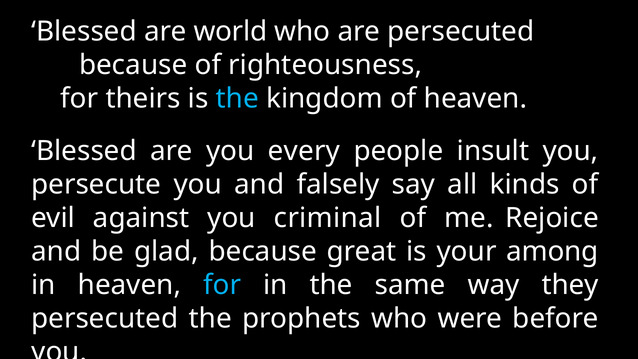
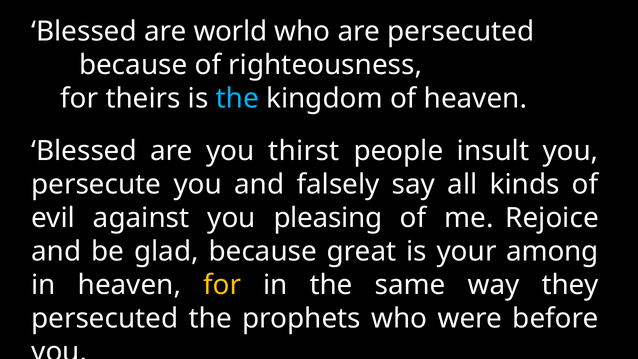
every: every -> thirst
criminal: criminal -> pleasing
for at (222, 285) colour: light blue -> yellow
